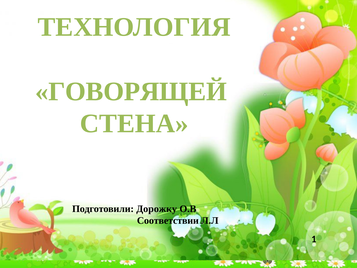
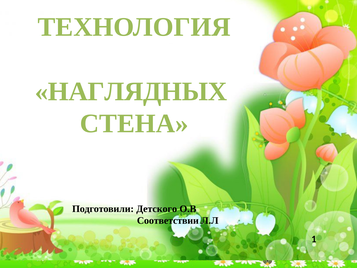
ГОВОРЯЩЕЙ: ГОВОРЯЩЕЙ -> НАГЛЯДНЫХ
Дорожку: Дорожку -> Детского
